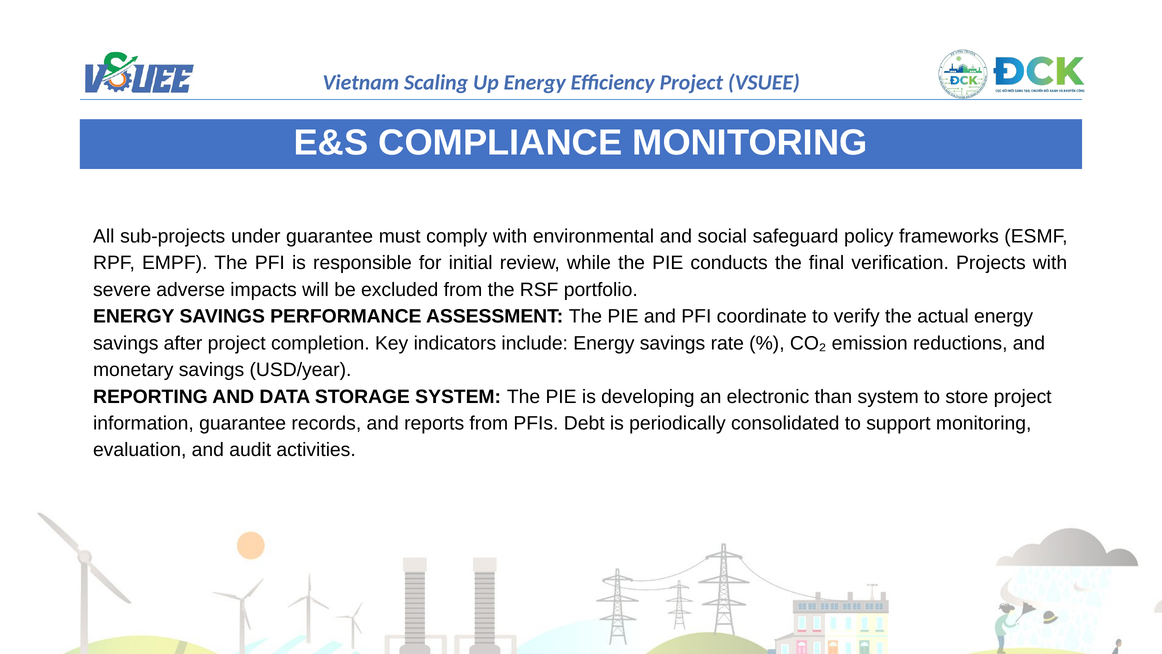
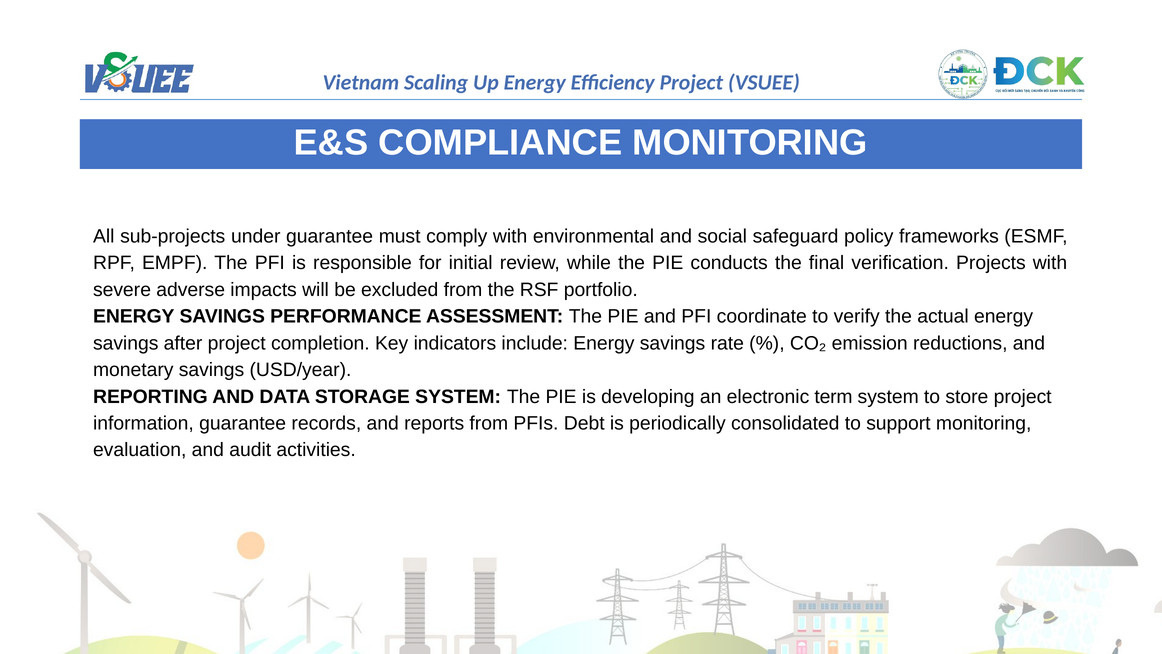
than: than -> term
